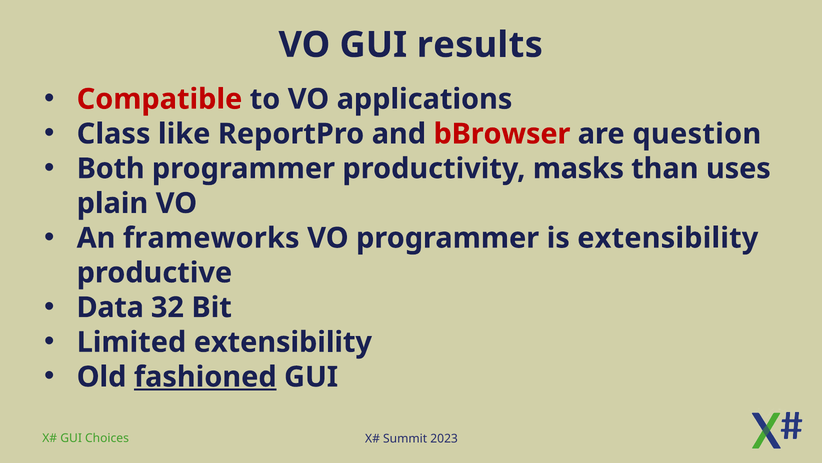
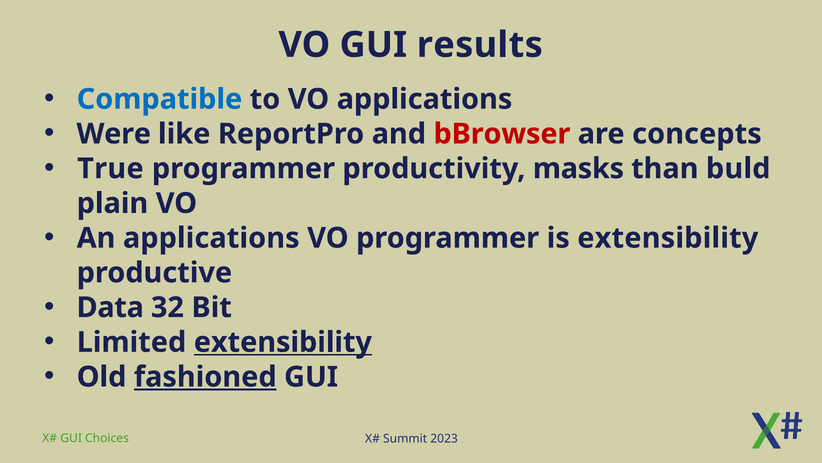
Compatible colour: red -> blue
Class: Class -> Were
question: question -> concepts
Both: Both -> True
uses: uses -> buld
An frameworks: frameworks -> applications
extensibility at (283, 342) underline: none -> present
